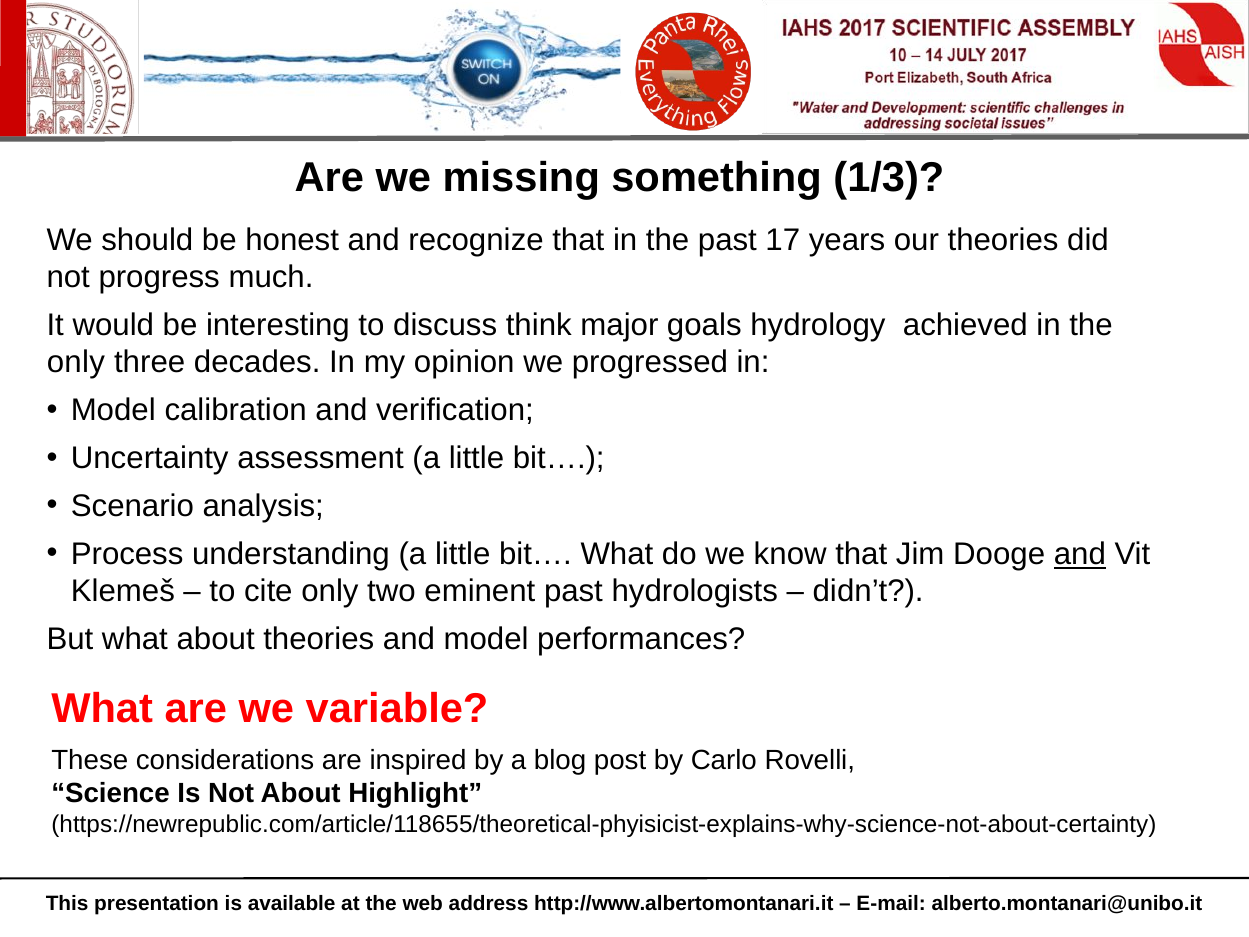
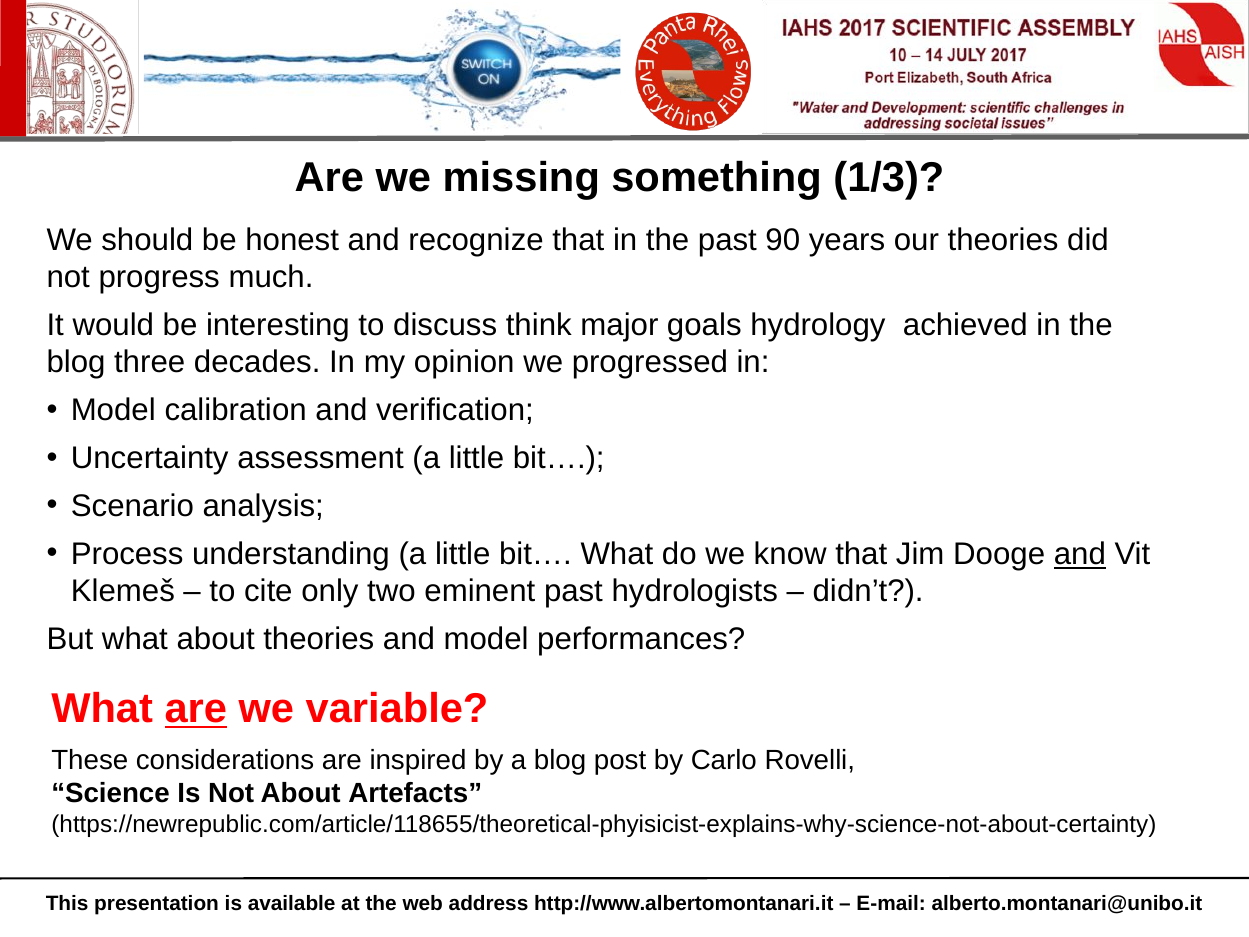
17: 17 -> 90
only at (76, 362): only -> blog
are at (196, 709) underline: none -> present
Highlight: Highlight -> Artefacts
